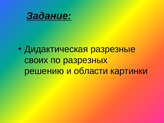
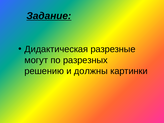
своих: своих -> могут
области: области -> должны
